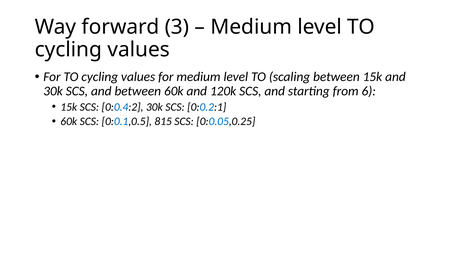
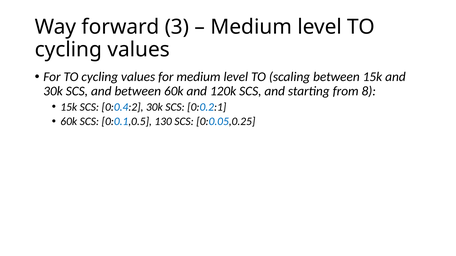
6: 6 -> 8
815: 815 -> 130
